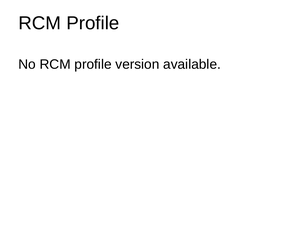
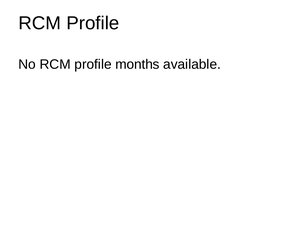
version: version -> months
